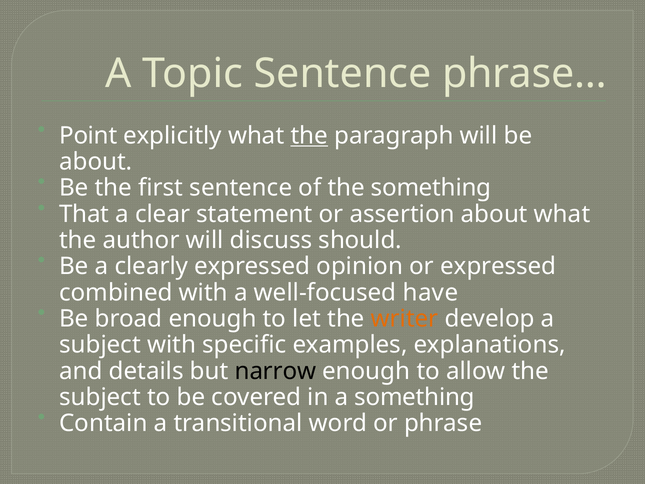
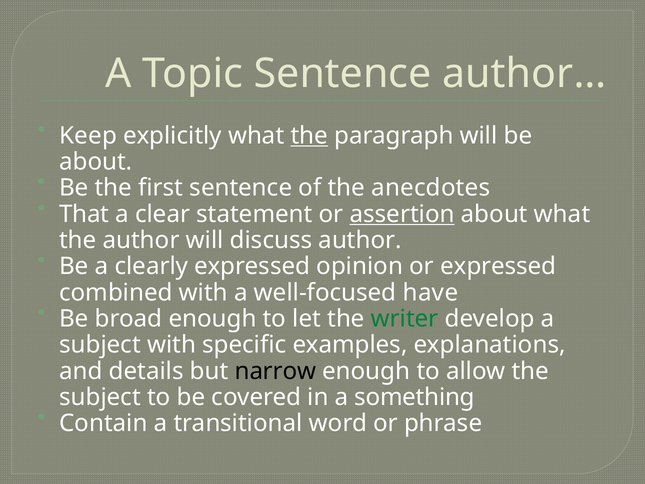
phrase…: phrase… -> author…
Point: Point -> Keep
the something: something -> anecdotes
assertion underline: none -> present
discuss should: should -> author
writer colour: orange -> green
